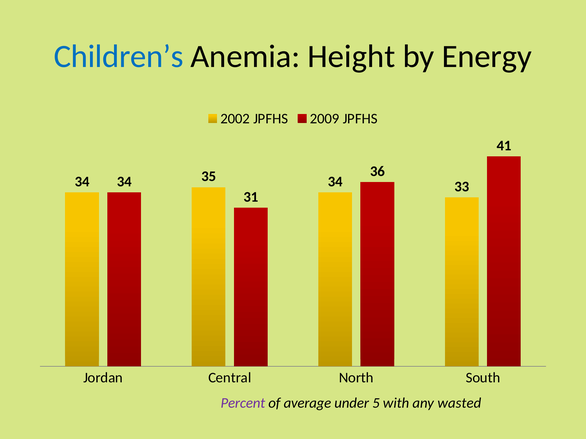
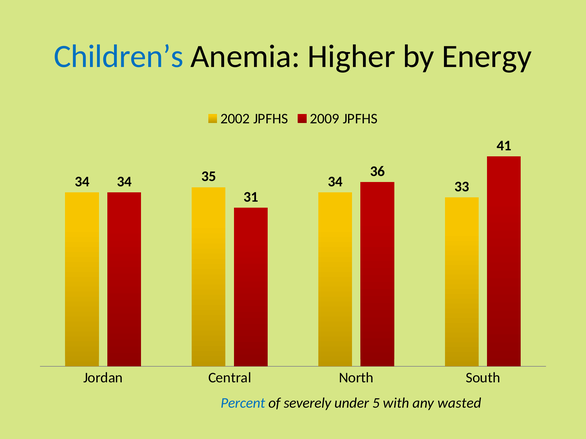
Height: Height -> Higher
Percent colour: purple -> blue
average: average -> severely
